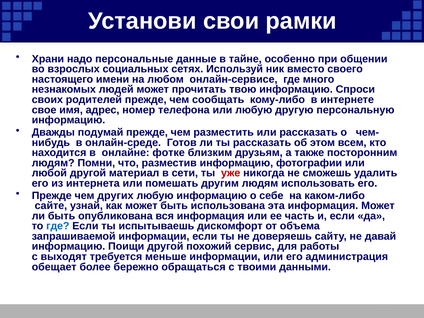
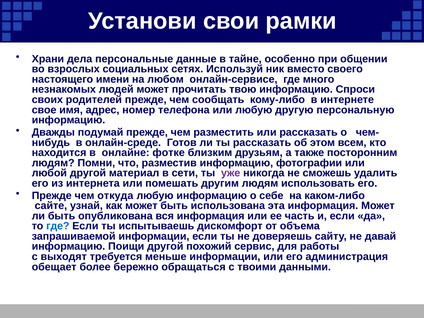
надо: надо -> дела
уже colour: red -> purple
других: других -> откуда
